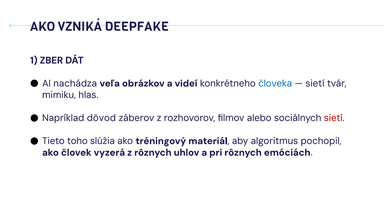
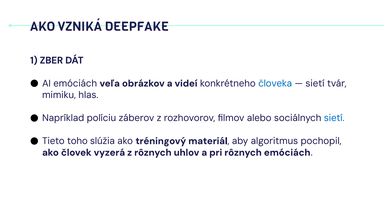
AI nachádza: nachádza -> emóciách
dôvod: dôvod -> políciu
sietí at (334, 118) colour: red -> blue
